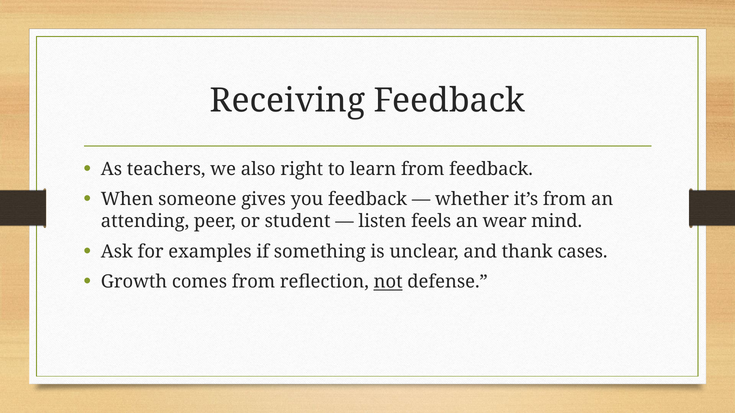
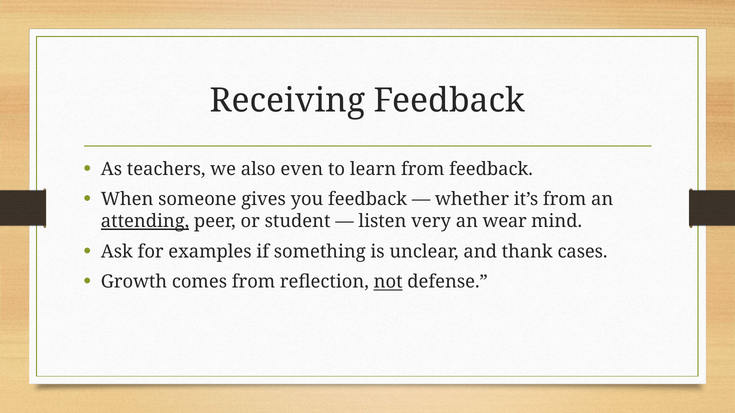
right: right -> even
attending underline: none -> present
feels: feels -> very
